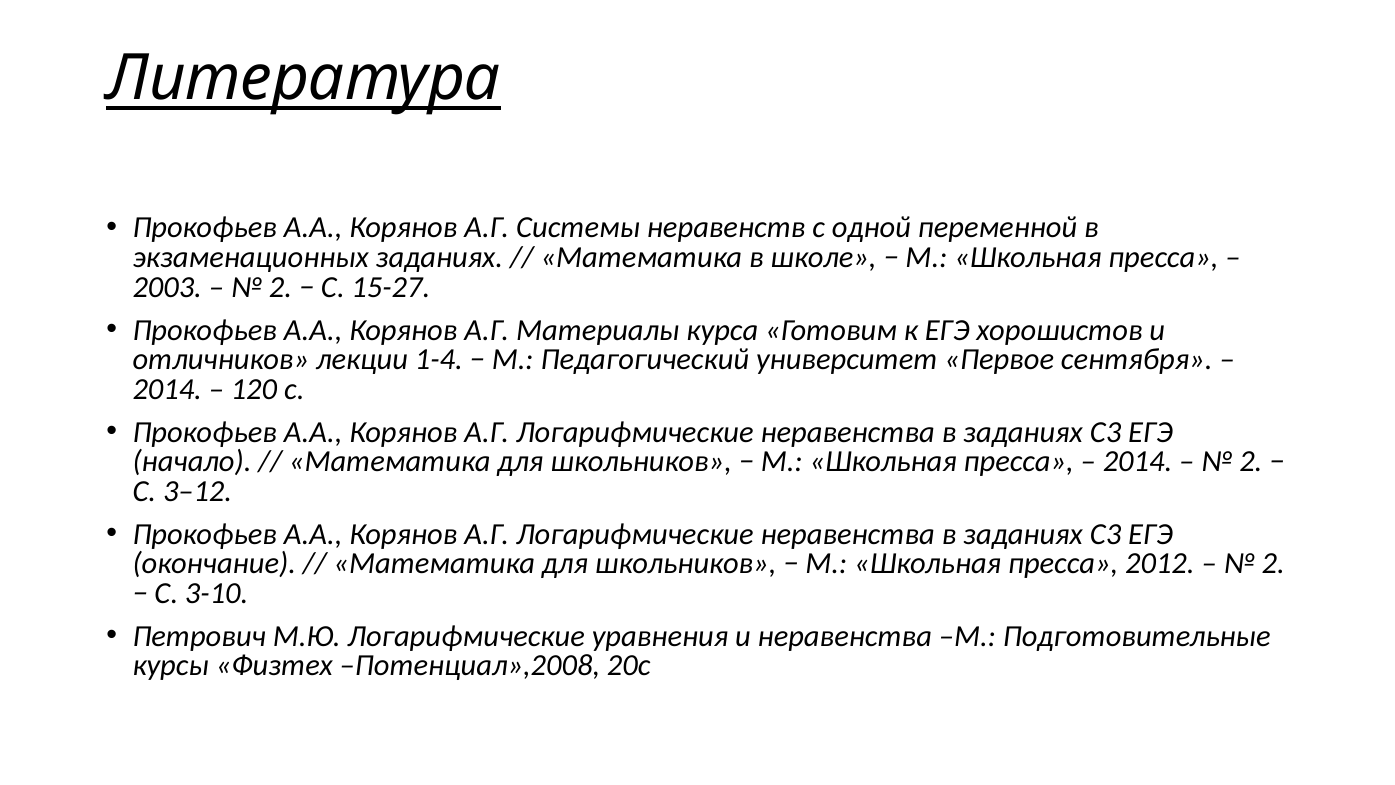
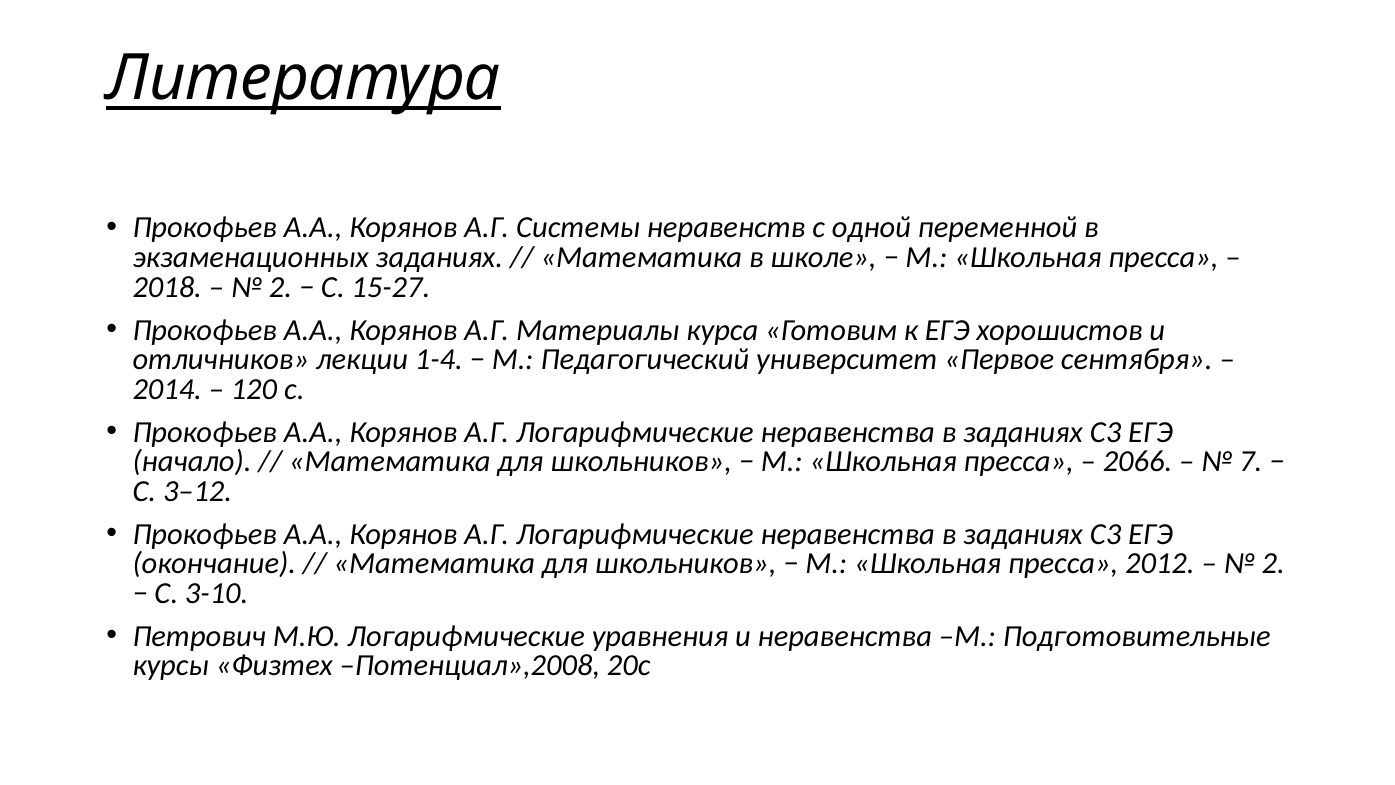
2003: 2003 -> 2018
2014 at (1138, 461): 2014 -> 2066
2 at (1251, 461): 2 -> 7
